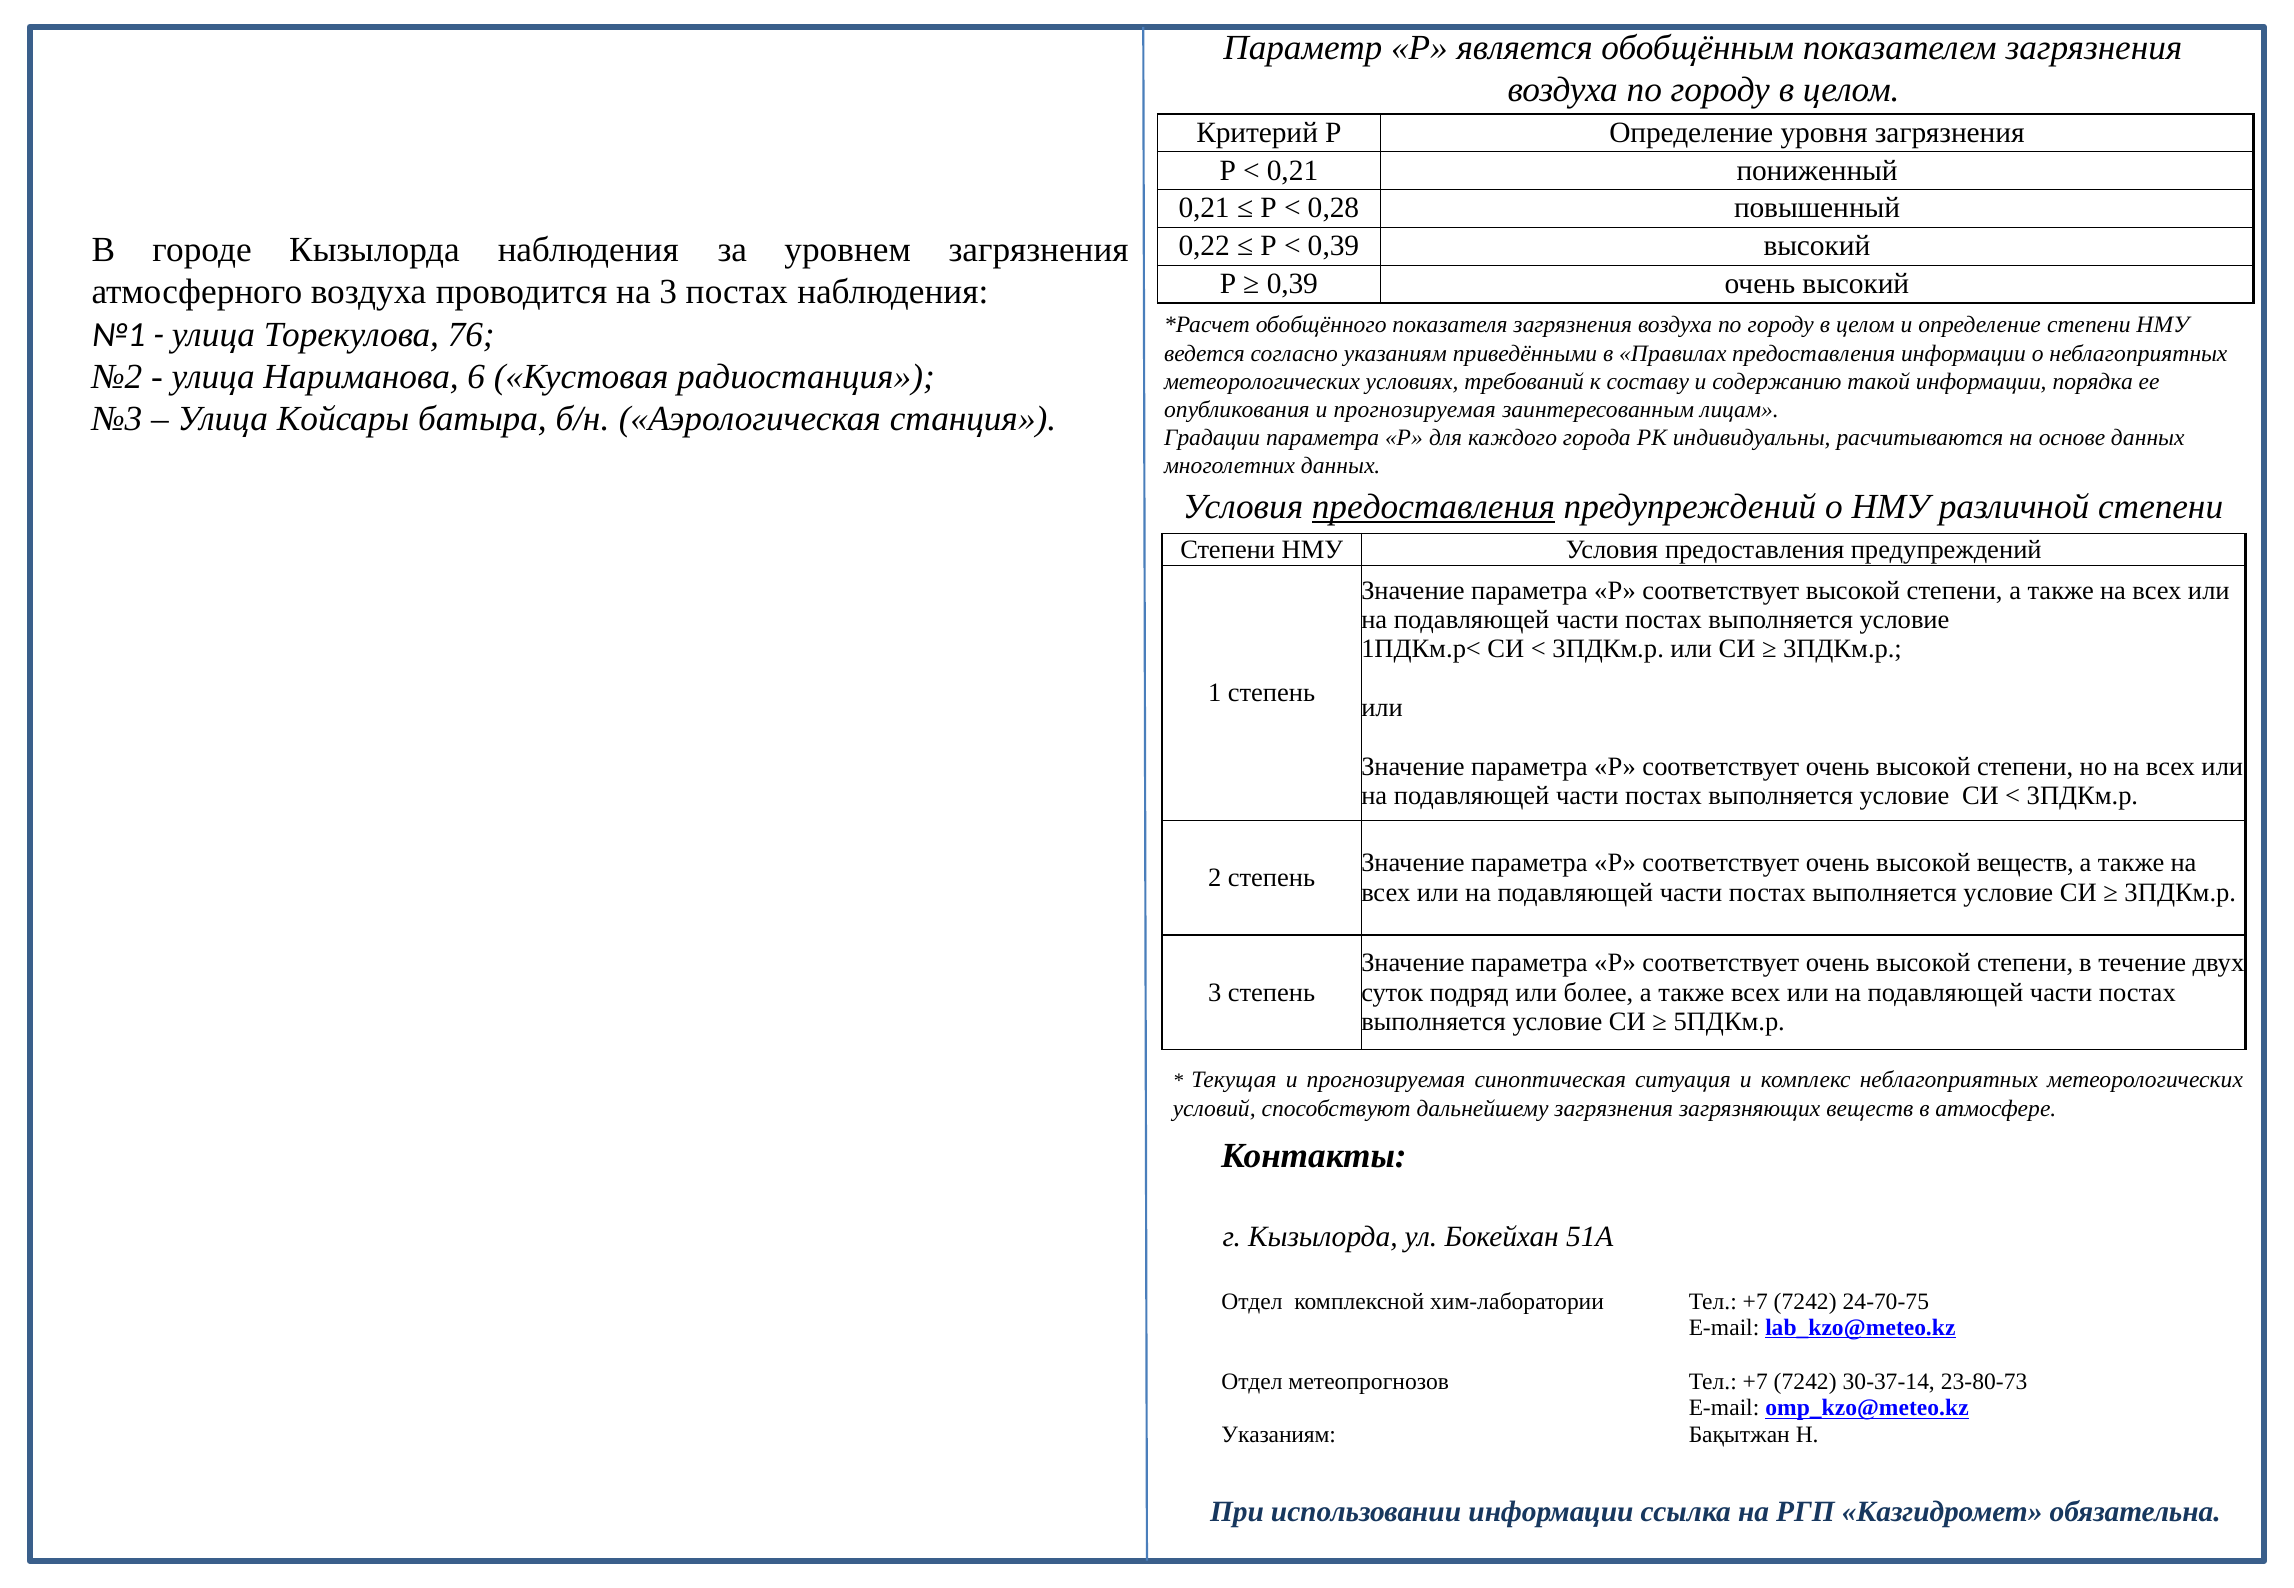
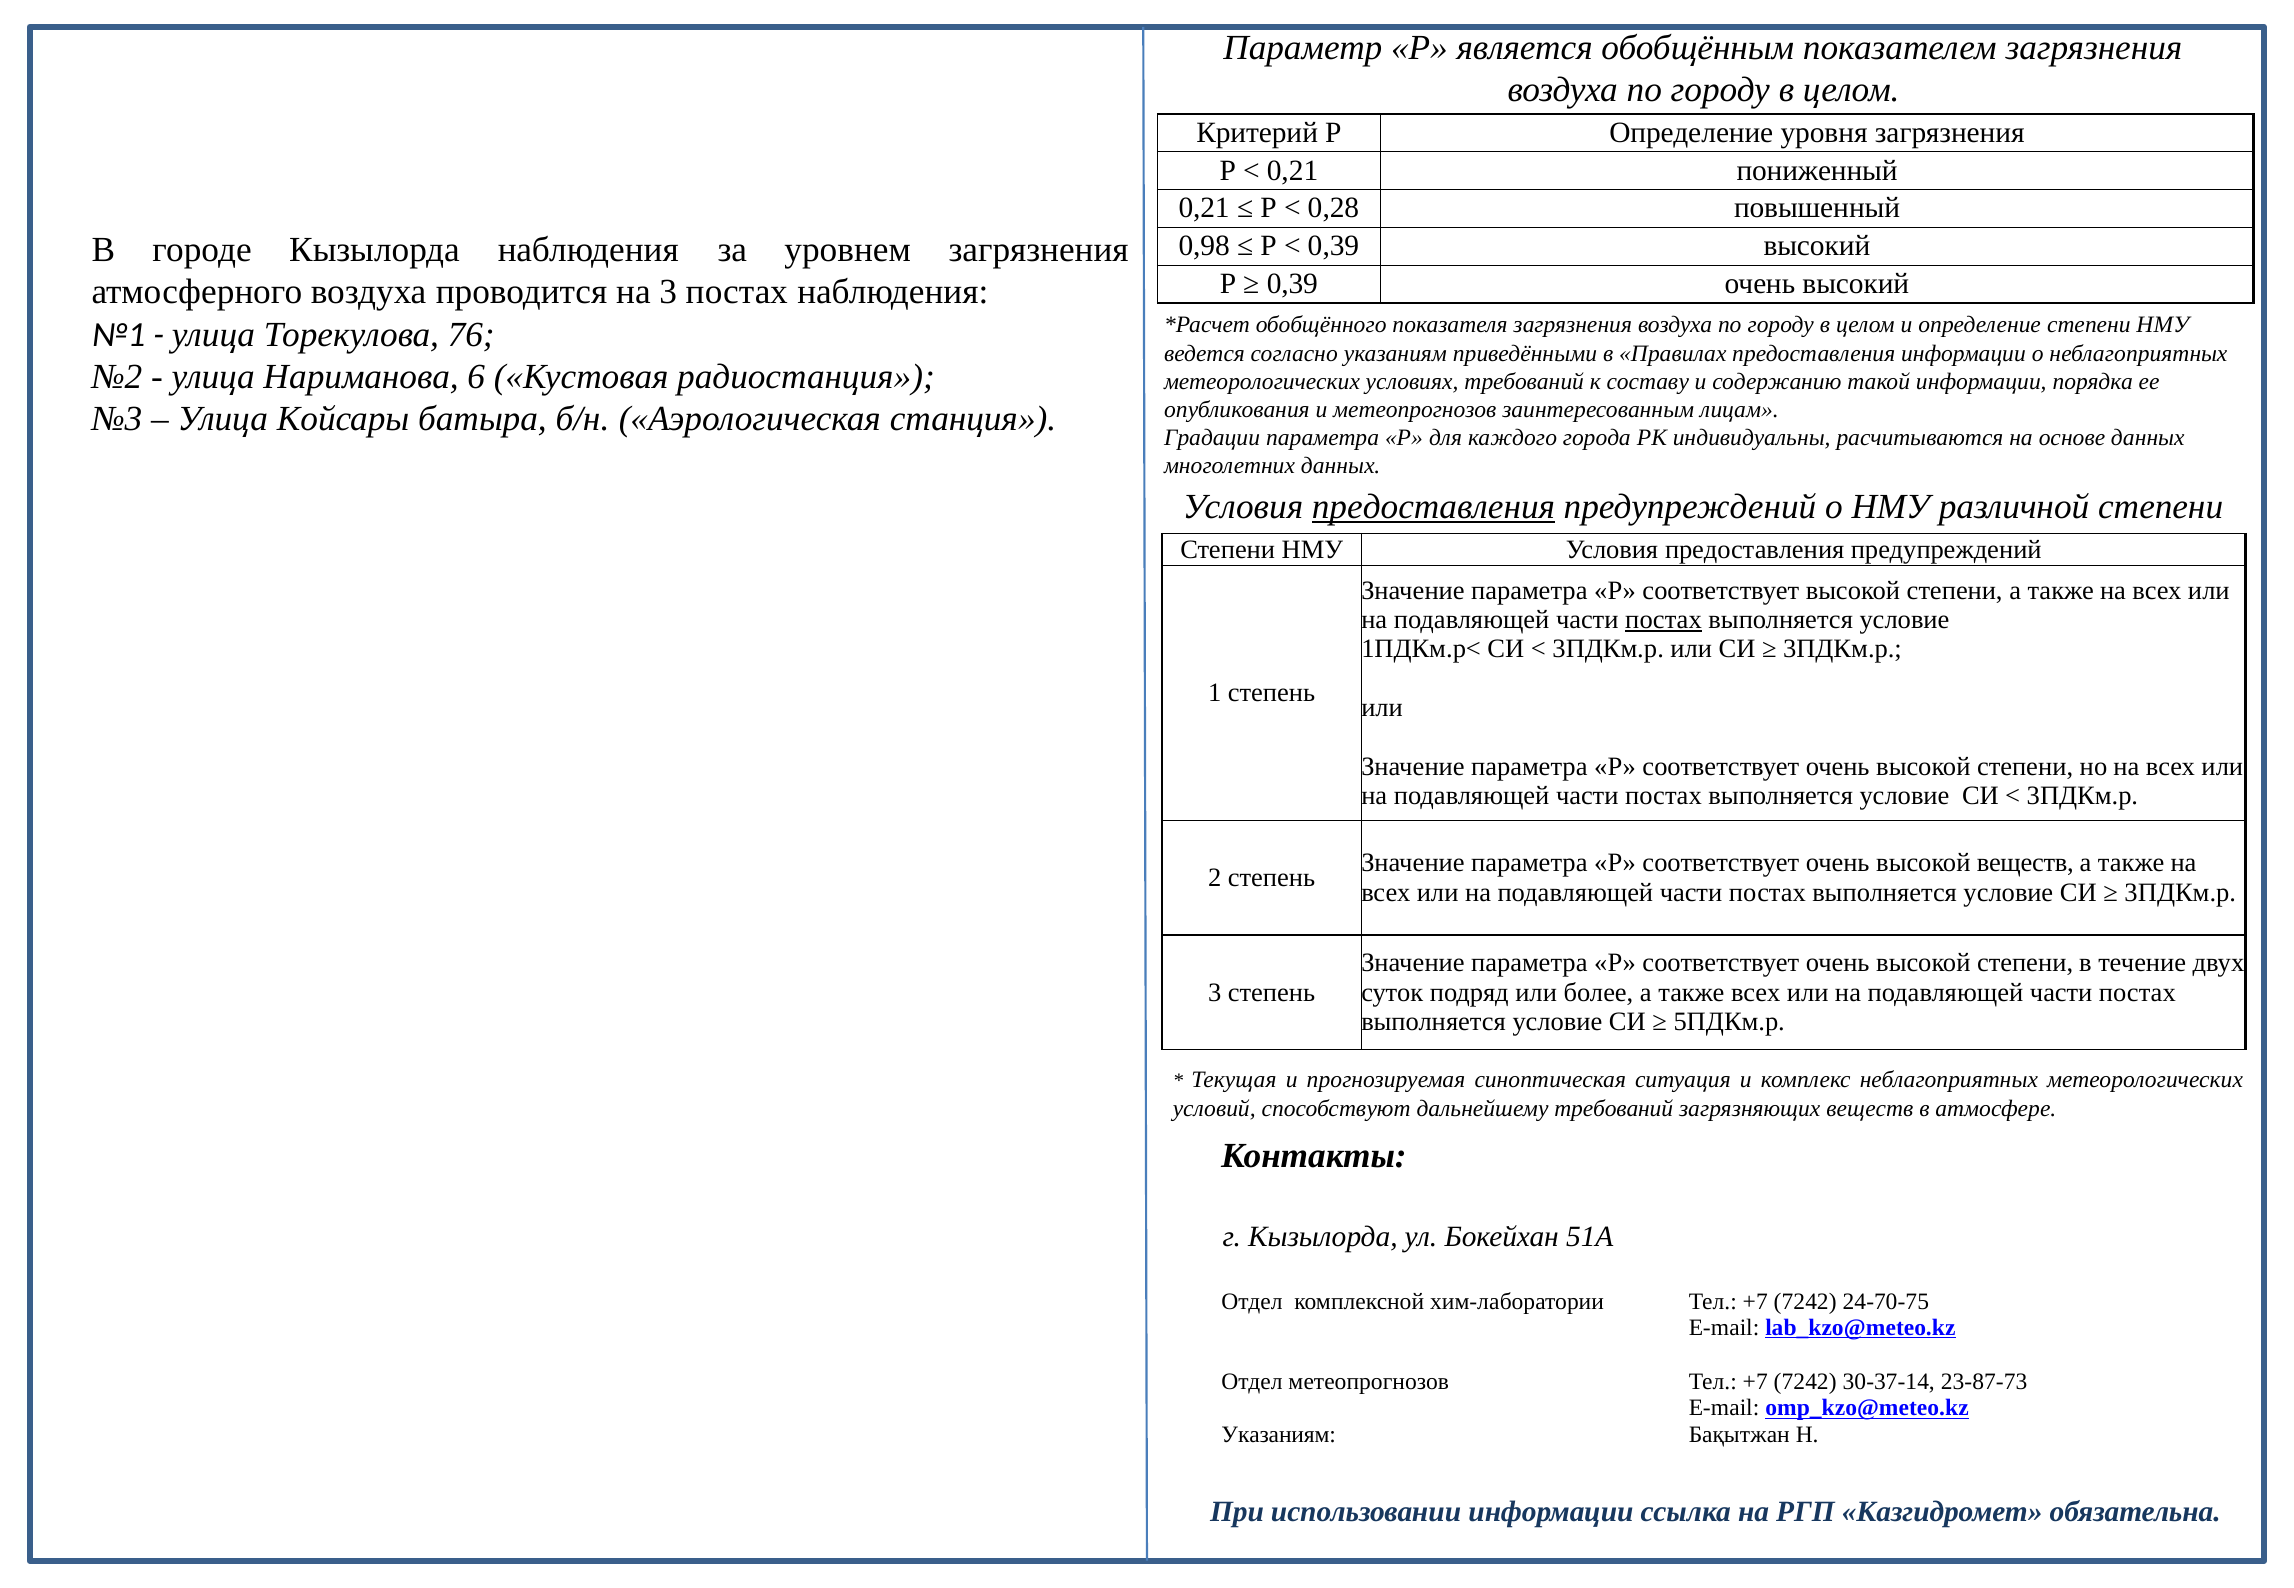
0,22: 0,22 -> 0,98
опубликования и прогнозируемая: прогнозируемая -> метеопрогнозов
постах at (1663, 620) underline: none -> present
дальнейшему загрязнения: загрязнения -> требований
23-80-73: 23-80-73 -> 23-87-73
